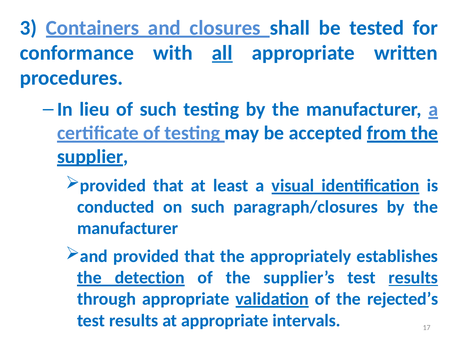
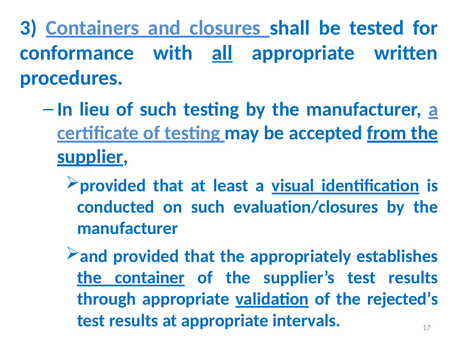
paragraph/closures: paragraph/closures -> evaluation/closures
detection: detection -> container
results at (413, 278) underline: present -> none
